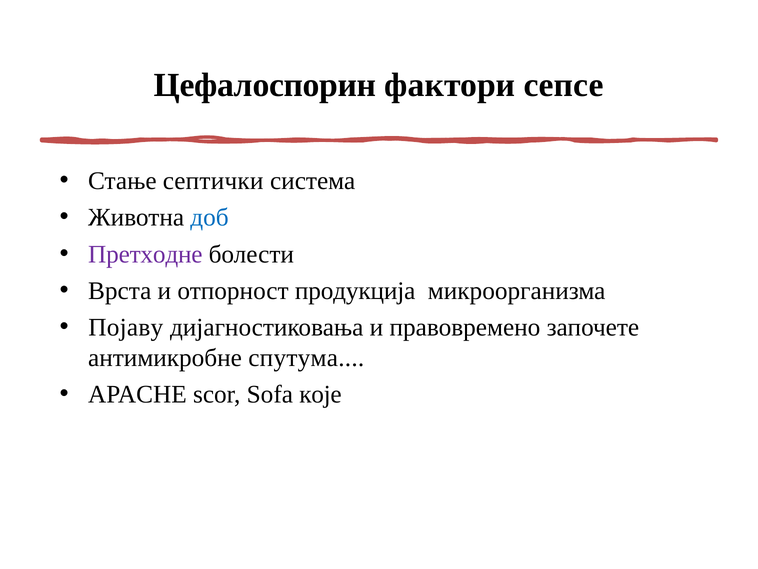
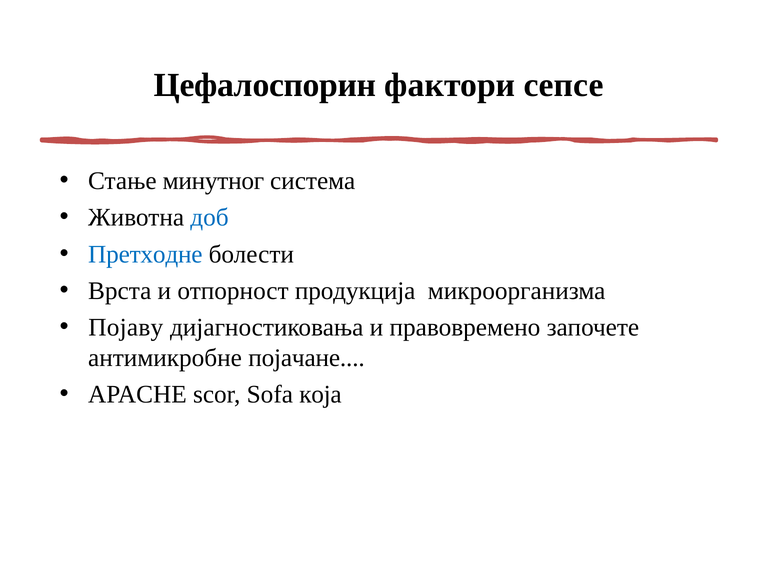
септички: септички -> минутног
Претходне colour: purple -> blue
спутума: спутума -> појачане
које: које -> која
